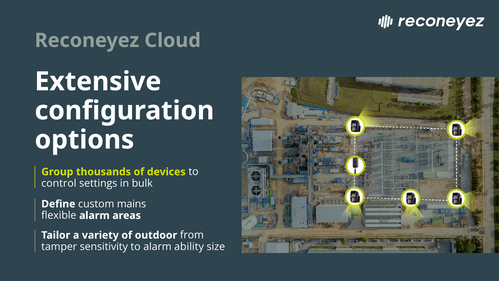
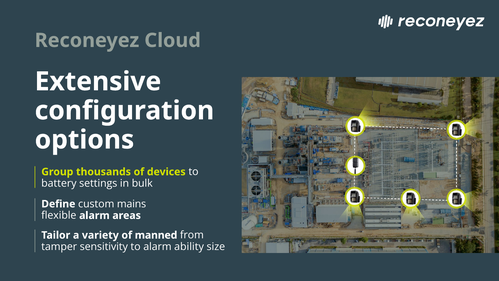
control: control -> battery
outdoor: outdoor -> manned
